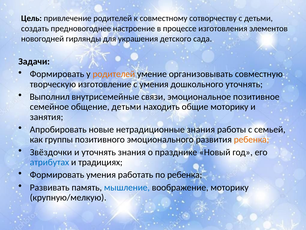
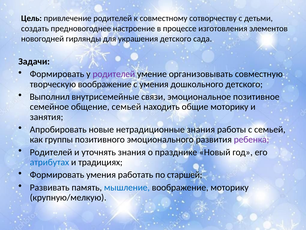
родителей at (114, 74) colour: orange -> purple
творческую изготовление: изготовление -> воображение
дошкольного уточнять: уточнять -> детского
общение детьми: детьми -> семьей
ребенка at (251, 139) colour: orange -> purple
Звёздочки at (51, 152): Звёздочки -> Родителей
по ребенка: ребенка -> старшей
